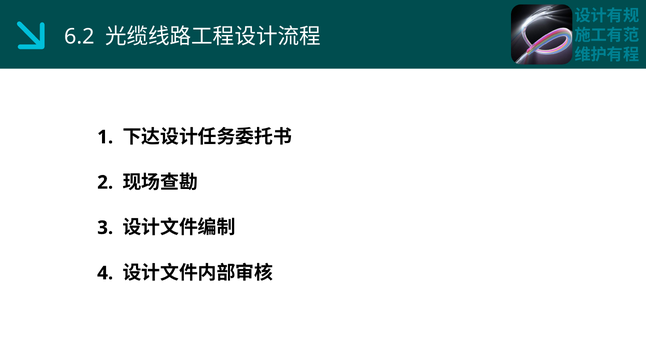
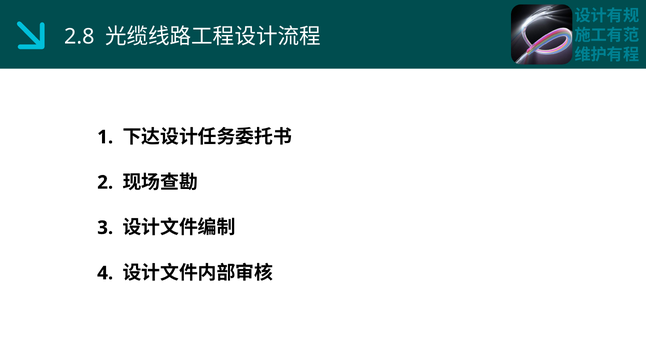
6.2: 6.2 -> 2.8
